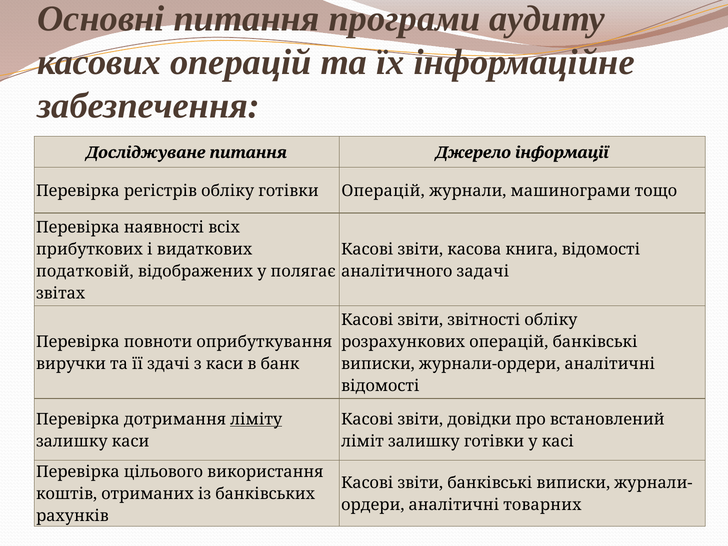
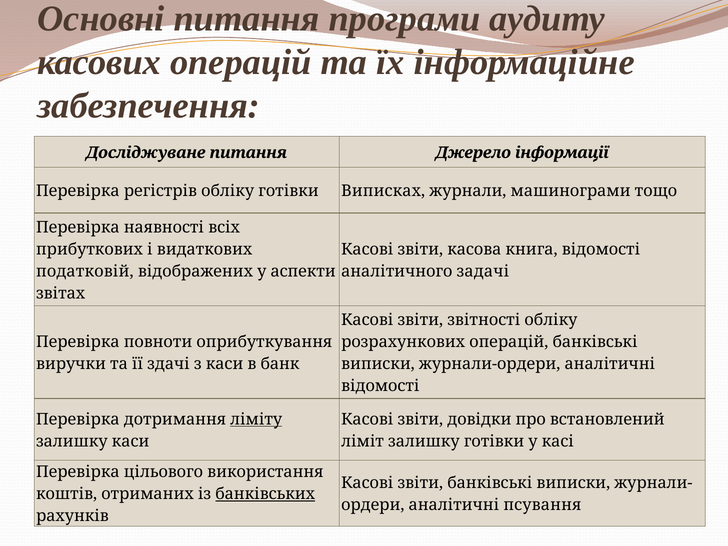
готівки Операцій: Операцій -> Виписках
полягає: полягає -> аспекти
банківських underline: none -> present
товарних: товарних -> псування
